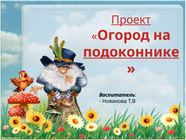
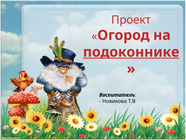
Проект underline: present -> none
